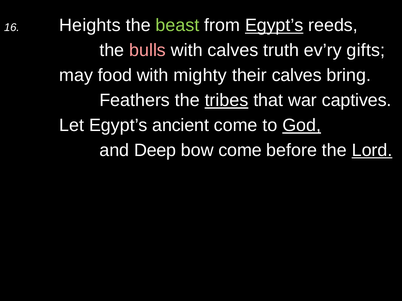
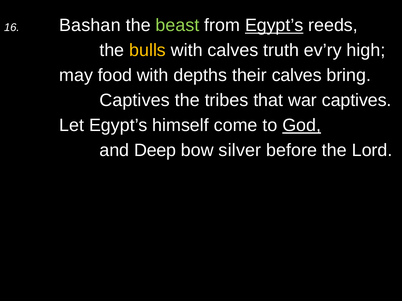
Heights: Heights -> Bashan
bulls colour: pink -> yellow
gifts: gifts -> high
mighty: mighty -> depths
Feathers at (135, 100): Feathers -> Captives
tribes underline: present -> none
ancient: ancient -> himself
bow come: come -> silver
Lord underline: present -> none
